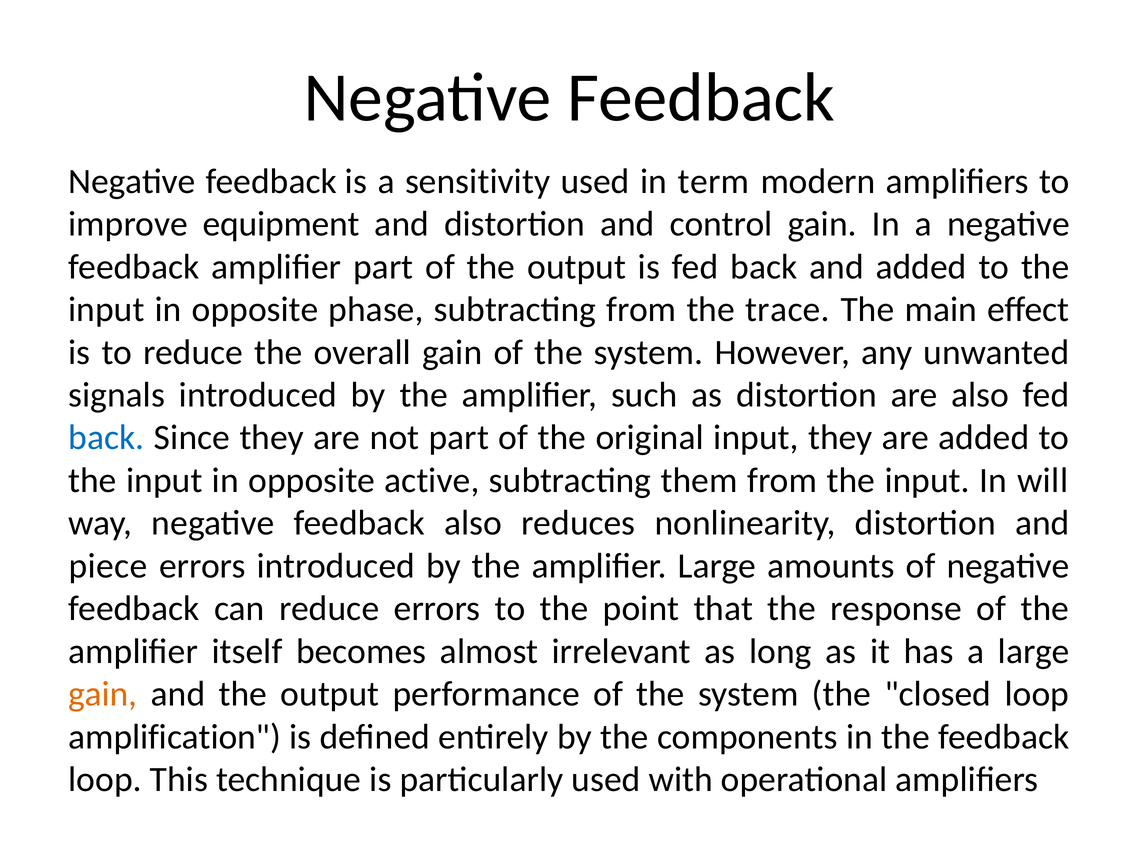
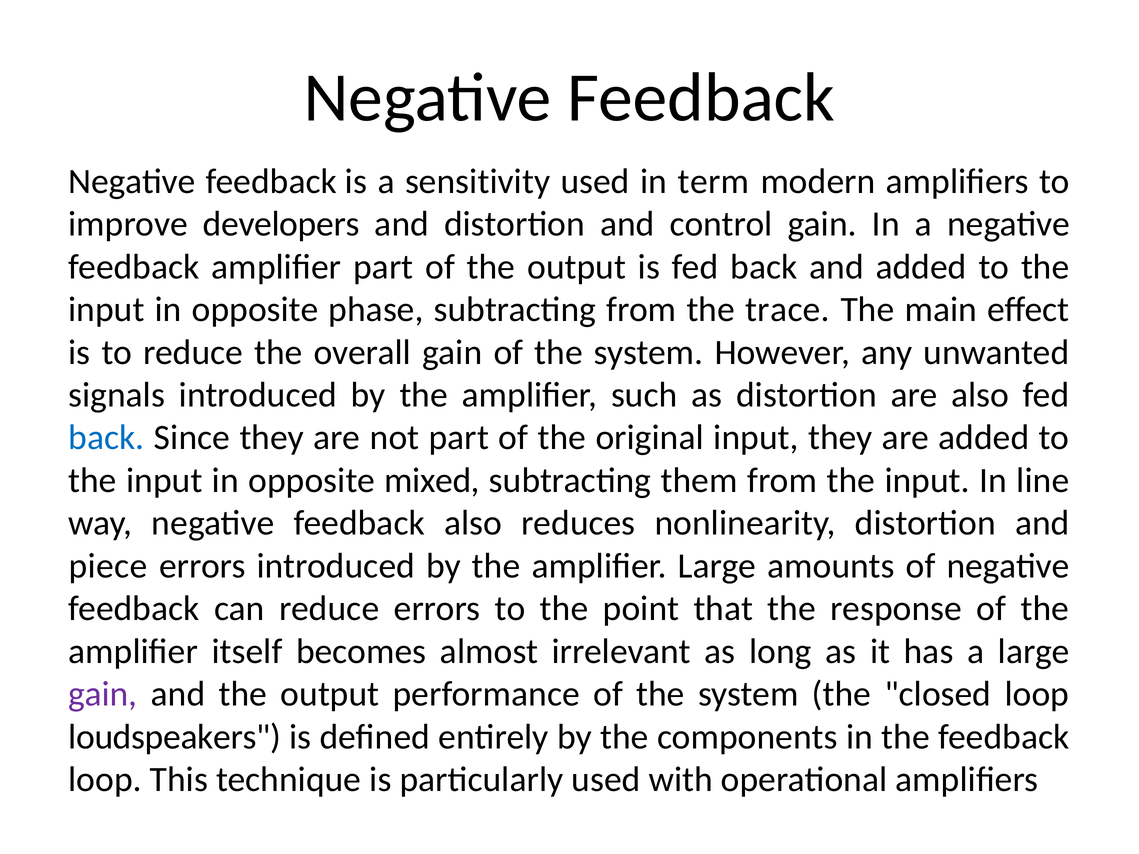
equipment: equipment -> developers
active: active -> mixed
will: will -> line
gain at (103, 694) colour: orange -> purple
amplification: amplification -> loudspeakers
